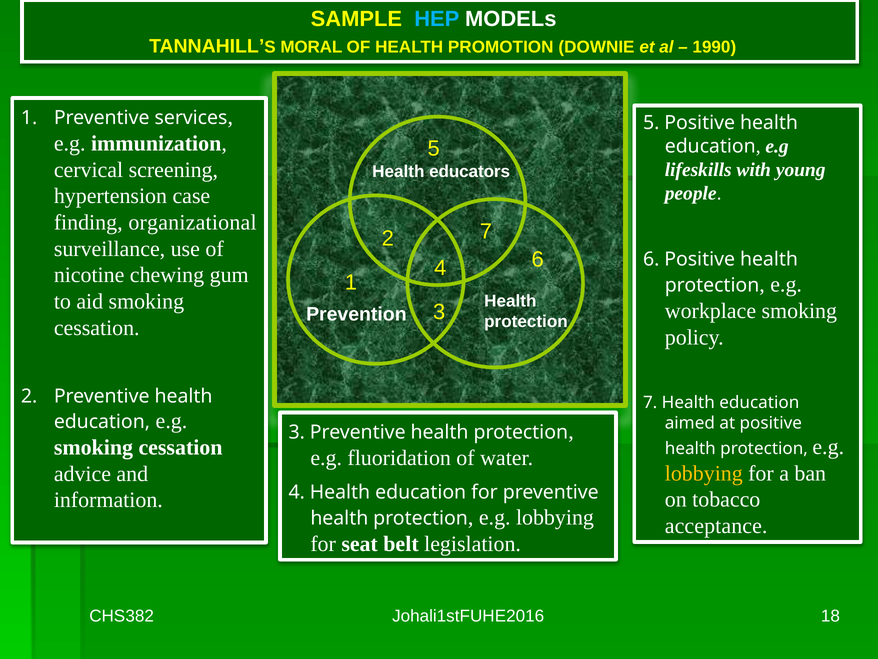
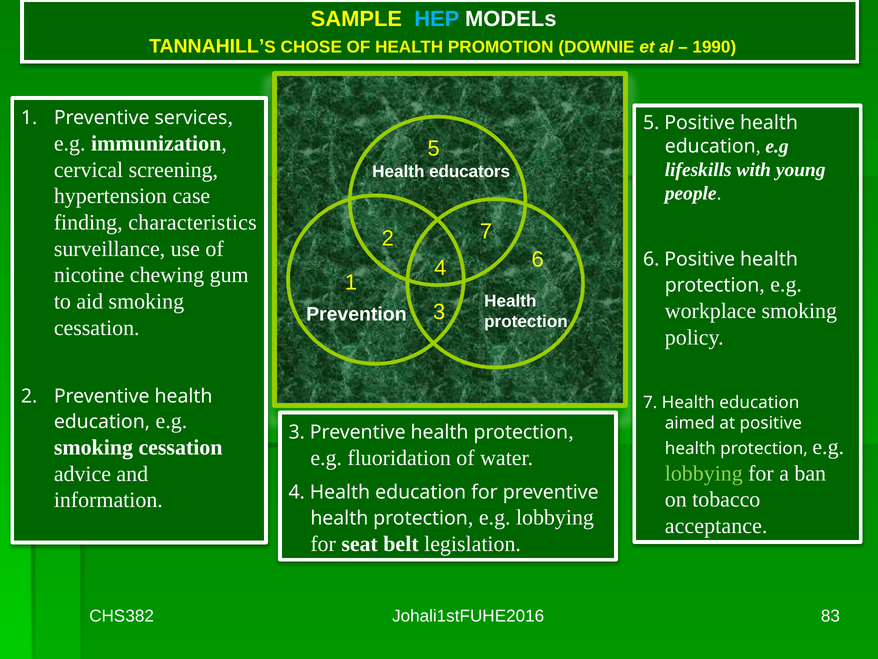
MORAL: MORAL -> CHOSE
organizational: organizational -> characteristics
lobbying at (704, 473) colour: yellow -> light green
18: 18 -> 83
